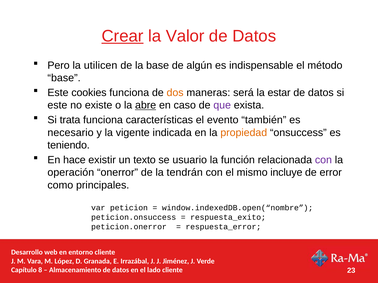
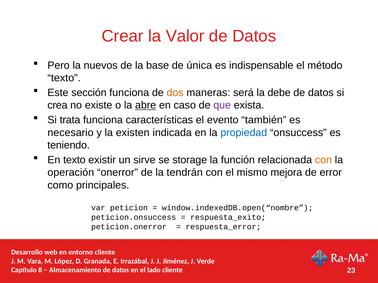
Crear underline: present -> none
utilicen: utilicen -> nuevos
algún: algún -> única
base at (64, 78): base -> texto
cookies: cookies -> sección
estar: estar -> debe
este at (57, 105): este -> crea
vigente: vigente -> existen
propiedad colour: orange -> blue
En hace: hace -> texto
texto: texto -> sirve
usuario: usuario -> storage
con at (323, 160) colour: purple -> orange
incluye: incluye -> mejora
